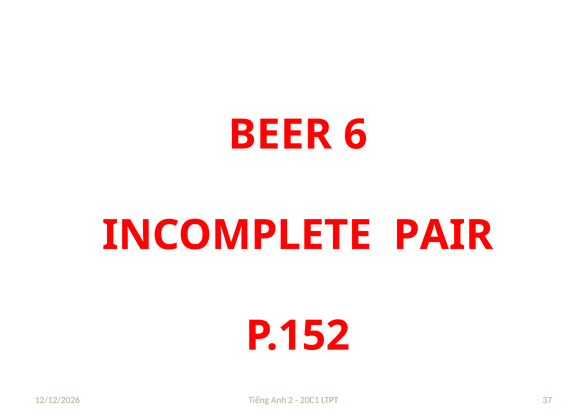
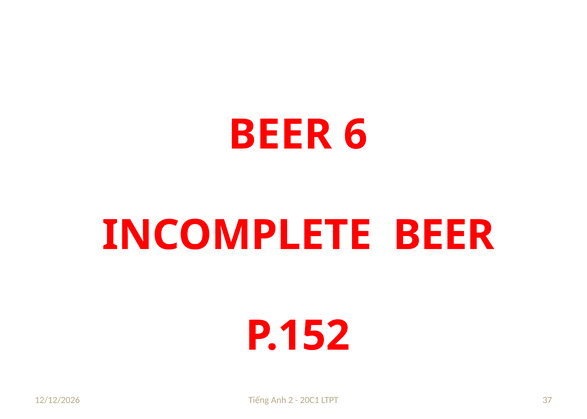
INCOMPLETE PAIR: PAIR -> BEER
